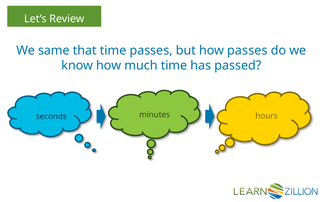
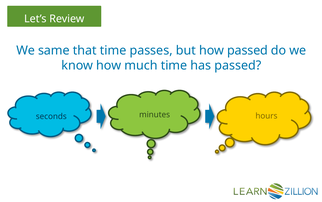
how passes: passes -> passed
